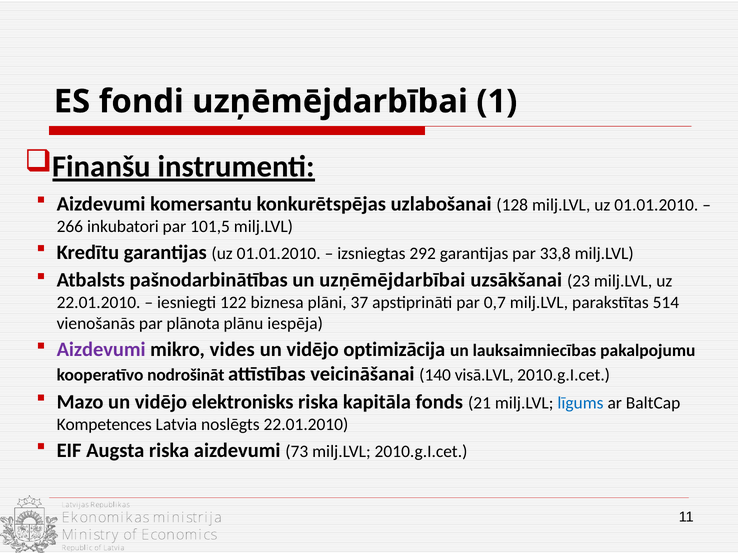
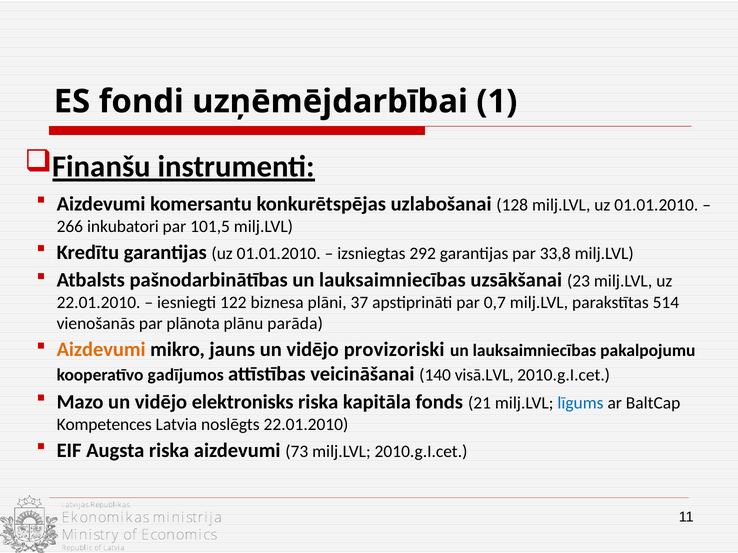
pašnodarbinātības un uzņēmējdarbībai: uzņēmējdarbībai -> lauksaimniecības
iespēja: iespēja -> parāda
Aizdevumi at (101, 350) colour: purple -> orange
vides: vides -> jauns
optimizācija: optimizācija -> provizoriski
nodrošināt: nodrošināt -> gadījumos
